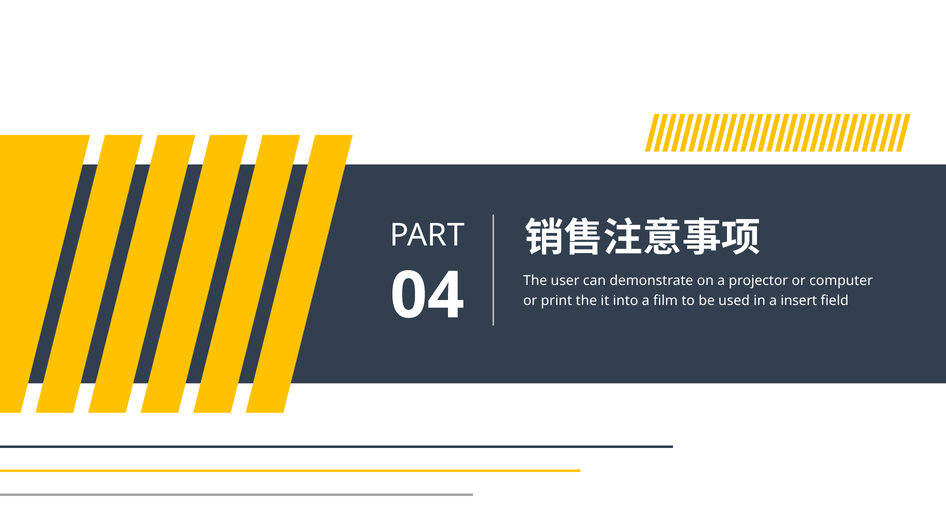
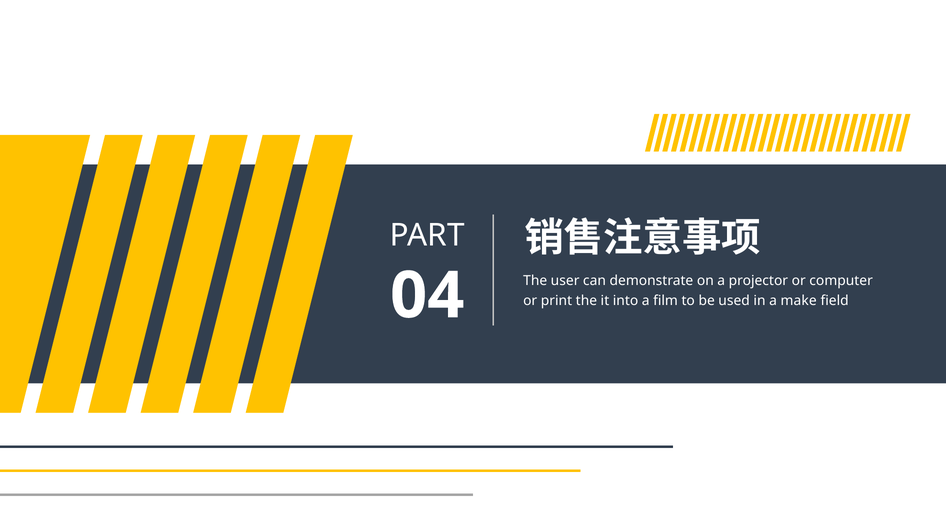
insert: insert -> make
